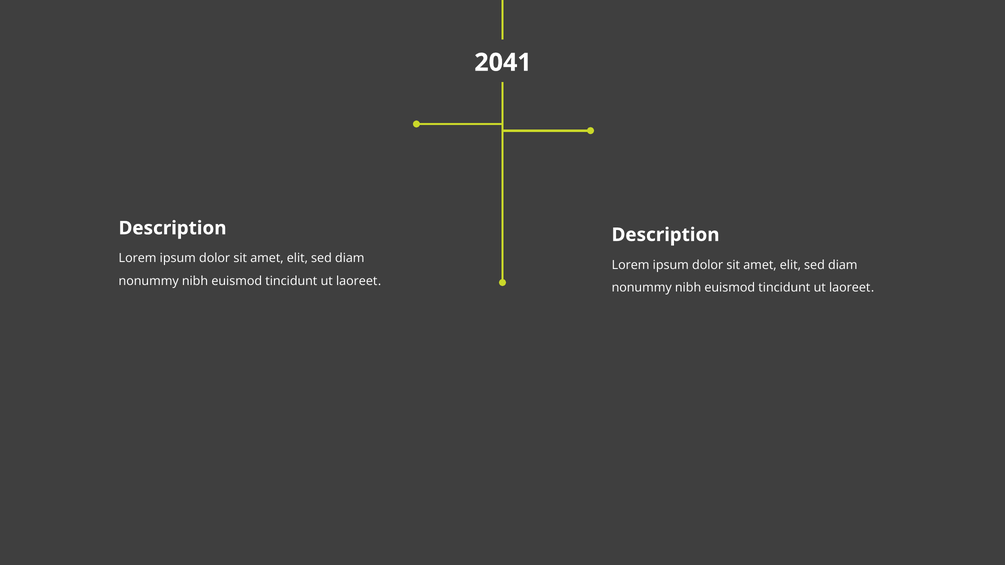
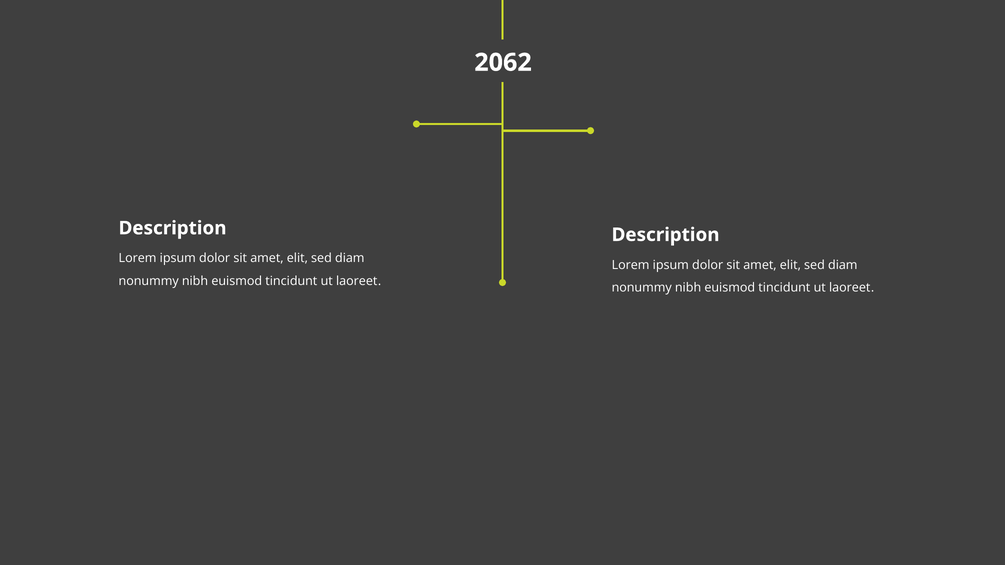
2041: 2041 -> 2062
